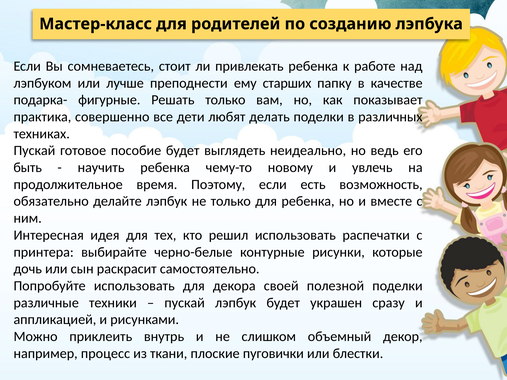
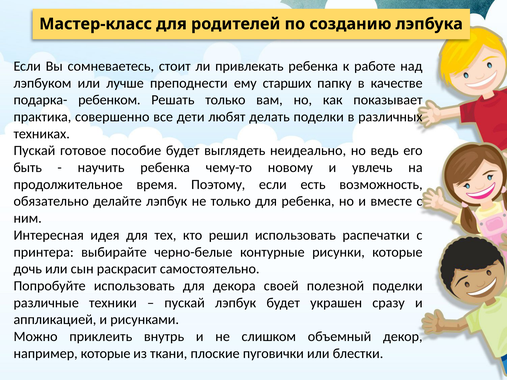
фигурные: фигурные -> ребенком
например процесс: процесс -> которые
